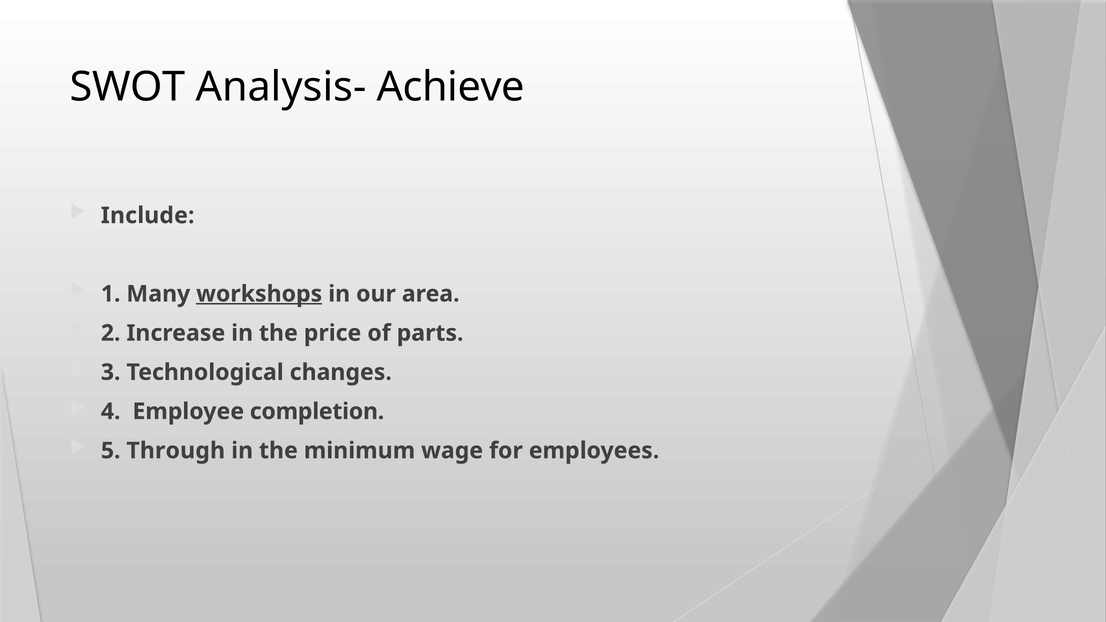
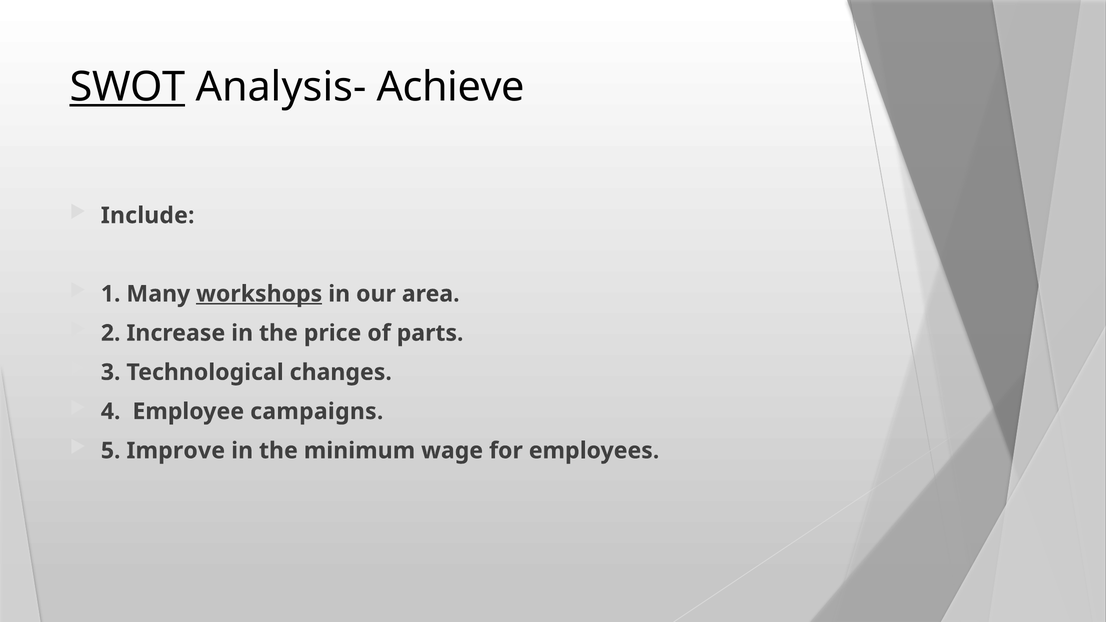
SWOT underline: none -> present
completion: completion -> campaigns
Through: Through -> Improve
